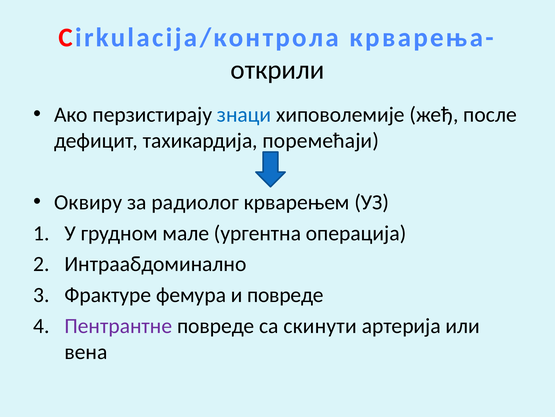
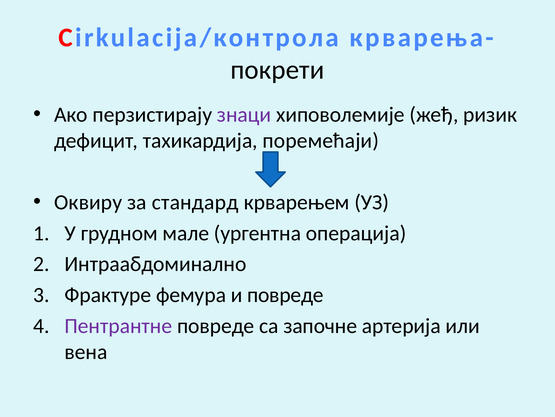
открили: открили -> покрети
знаци colour: blue -> purple
после: после -> ризик
радиолог: радиолог -> стандард
скинути: скинути -> започне
